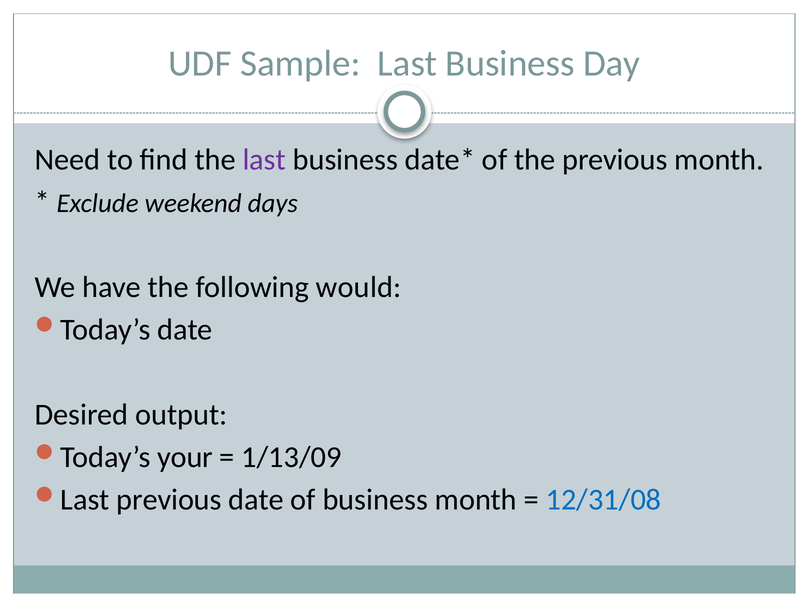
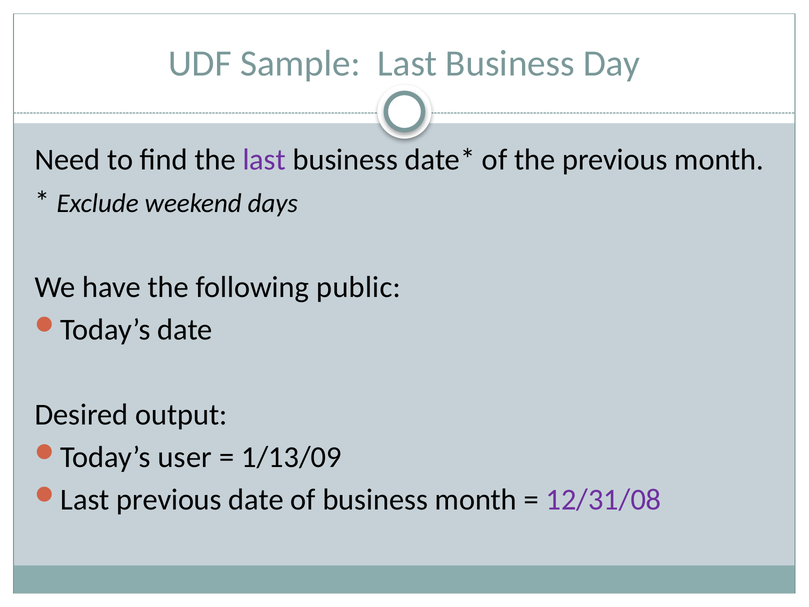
would: would -> public
your: your -> user
12/31/08 colour: blue -> purple
